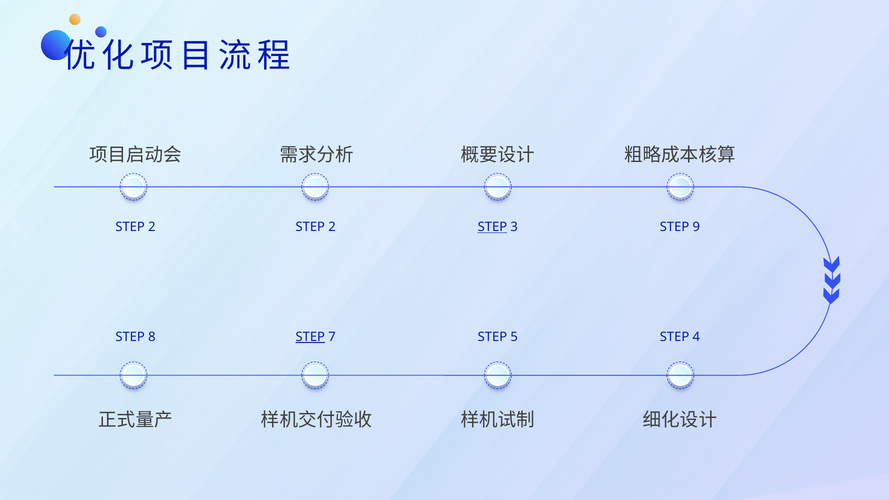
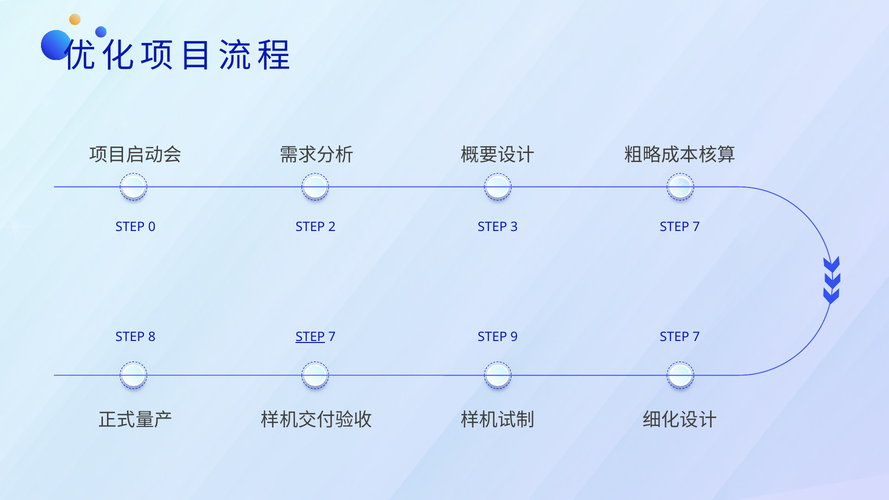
2 at (152, 227): 2 -> 0
STEP at (492, 227) underline: present -> none
3 STEP 9: 9 -> 7
5: 5 -> 9
4 at (696, 337): 4 -> 7
